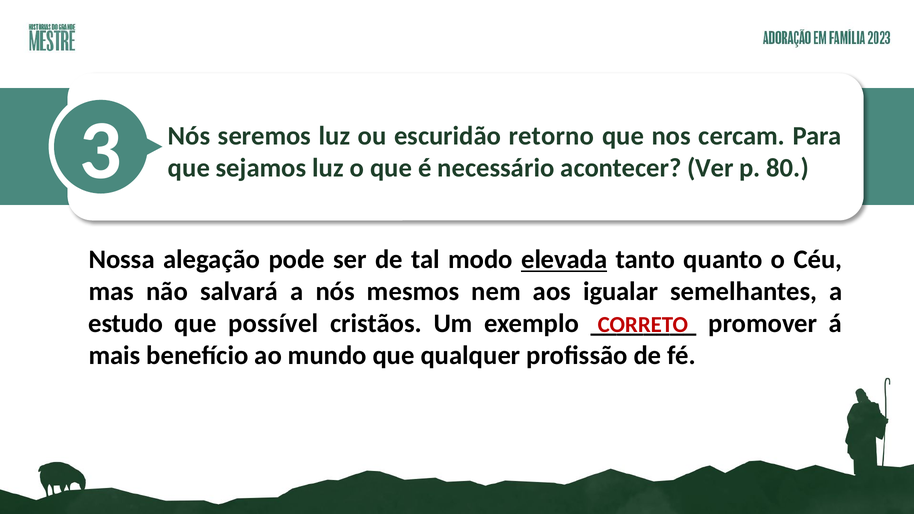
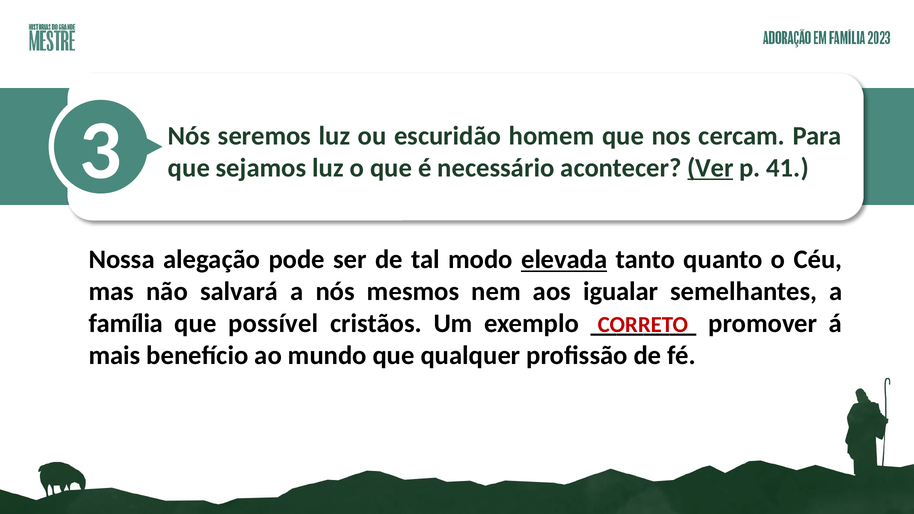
retorno: retorno -> homem
Ver underline: none -> present
80: 80 -> 41
estudo: estudo -> família
